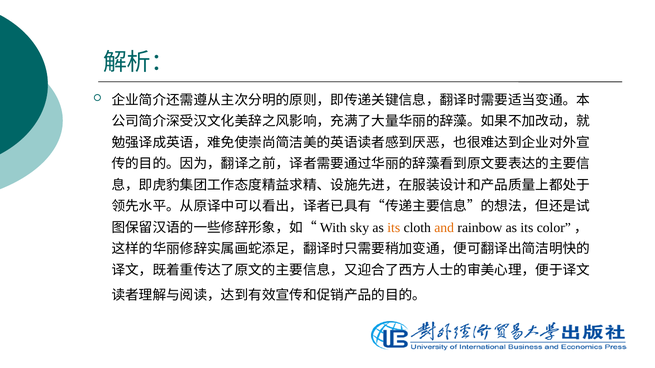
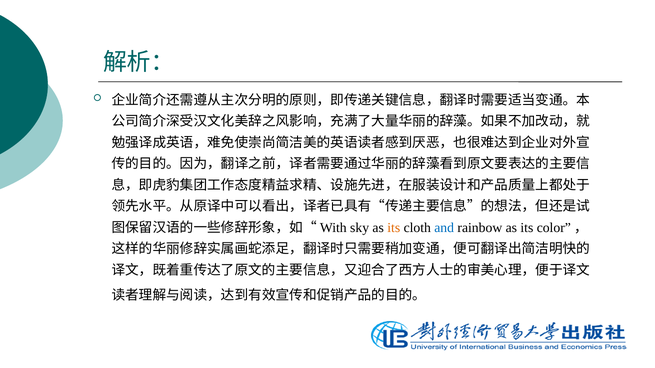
and colour: orange -> blue
